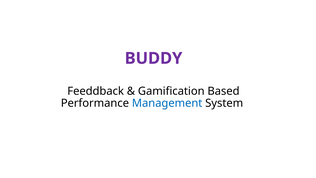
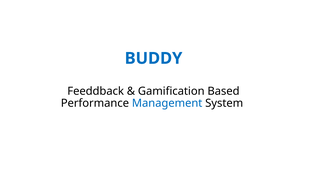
BUDDY colour: purple -> blue
